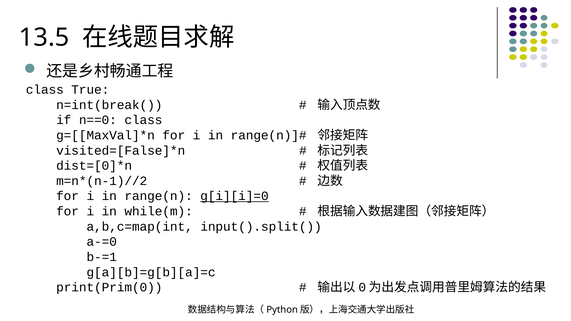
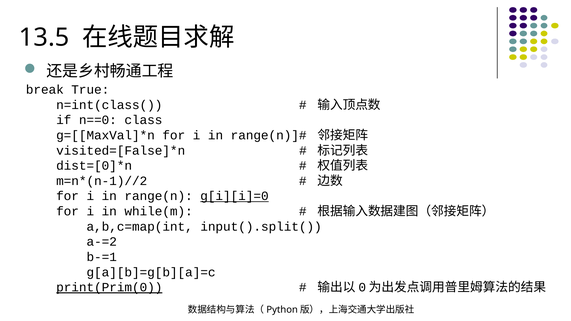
class at (45, 90): class -> break
n=int(break(: n=int(break( -> n=int(class(
a-=0: a-=0 -> a-=2
print(Prim(0 underline: none -> present
